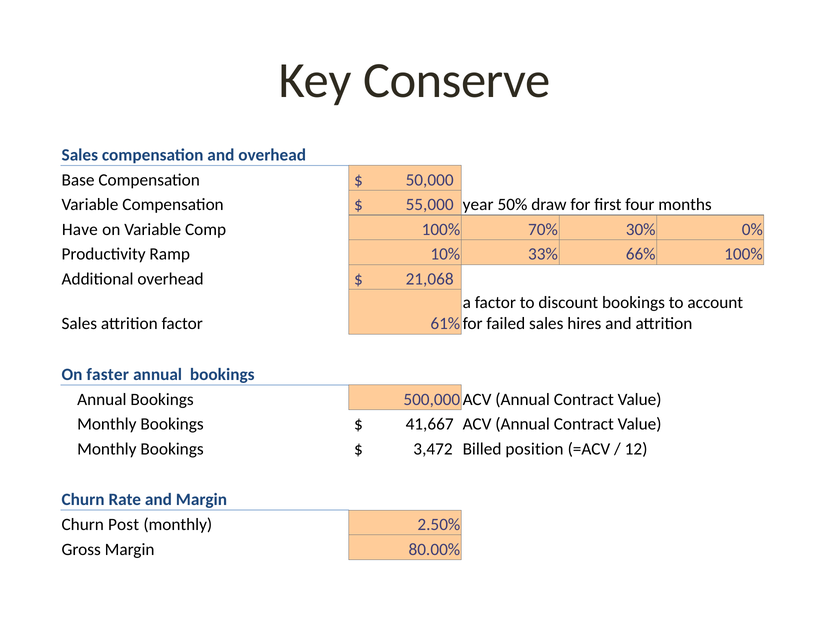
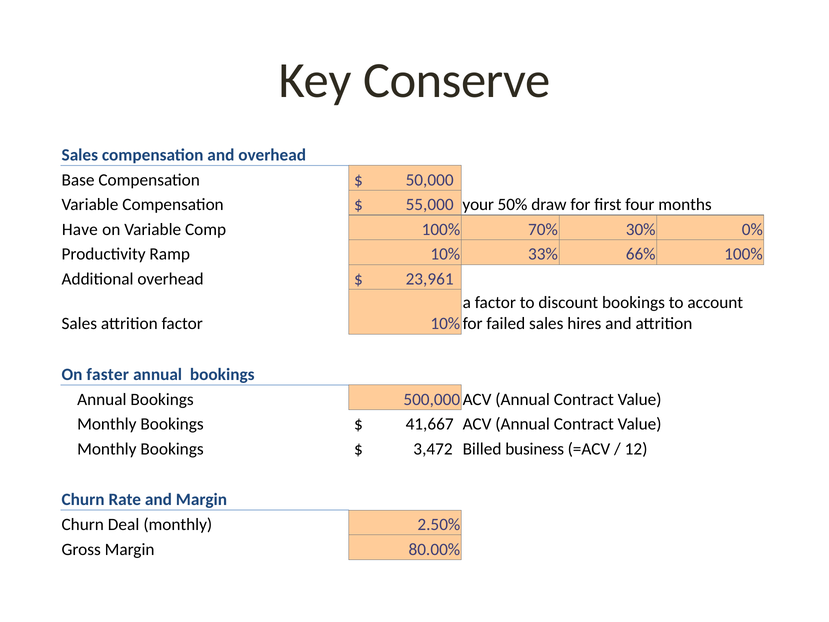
year: year -> your
21,068: 21,068 -> 23,961
factor 61%: 61% -> 10%
position: position -> business
Post: Post -> Deal
